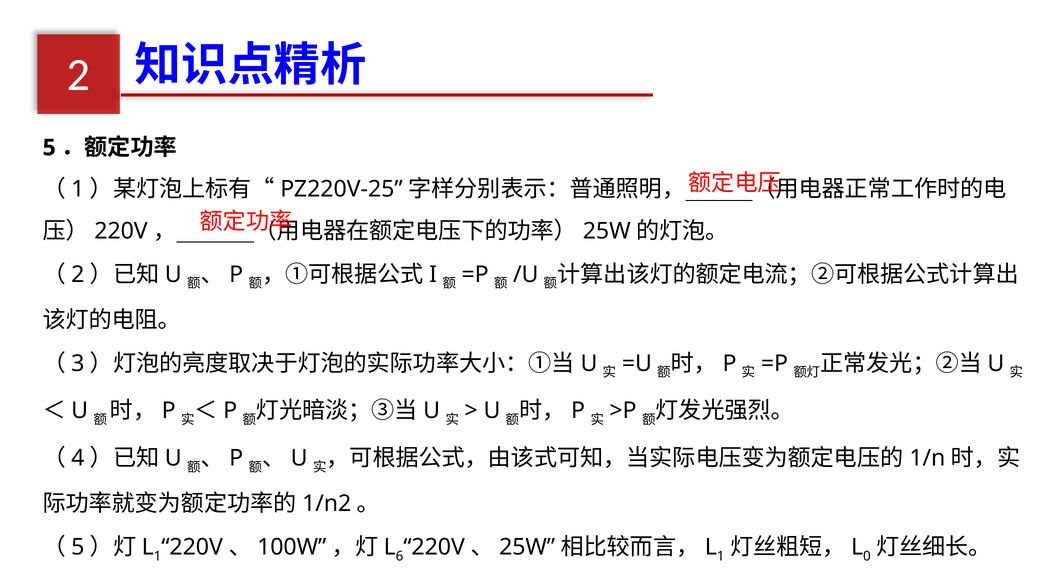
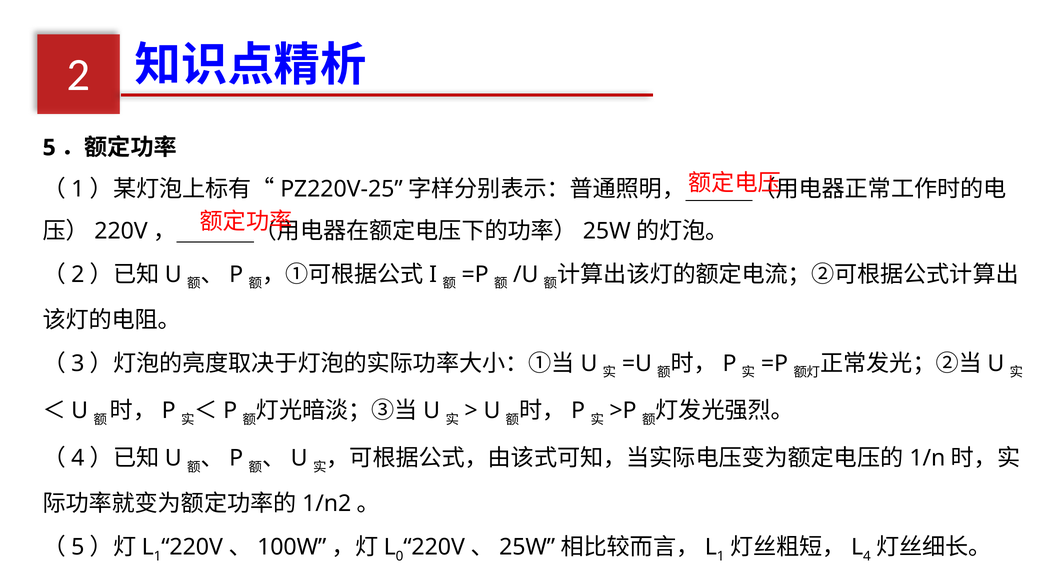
6: 6 -> 0
0: 0 -> 4
